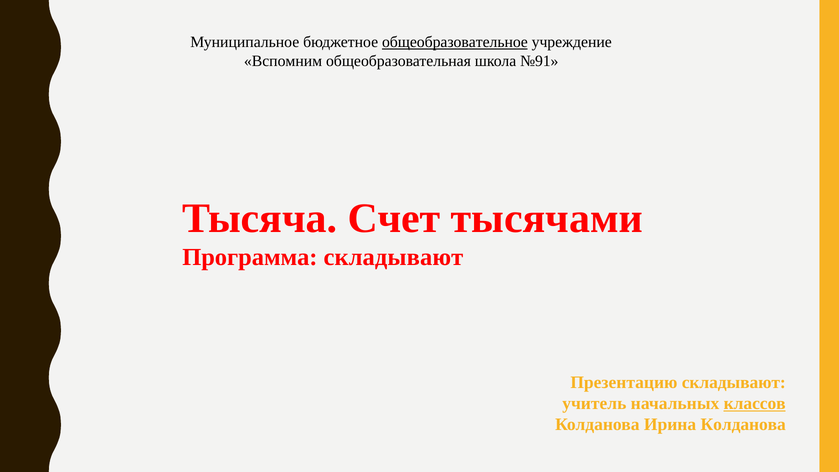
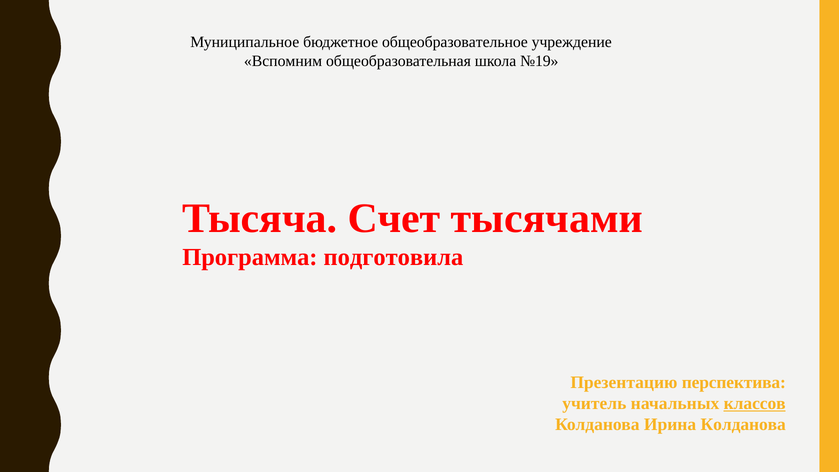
общеобразовательное underline: present -> none
№91: №91 -> №19
Программа складывают: складывают -> подготовила
Презентацию складывают: складывают -> перспектива
